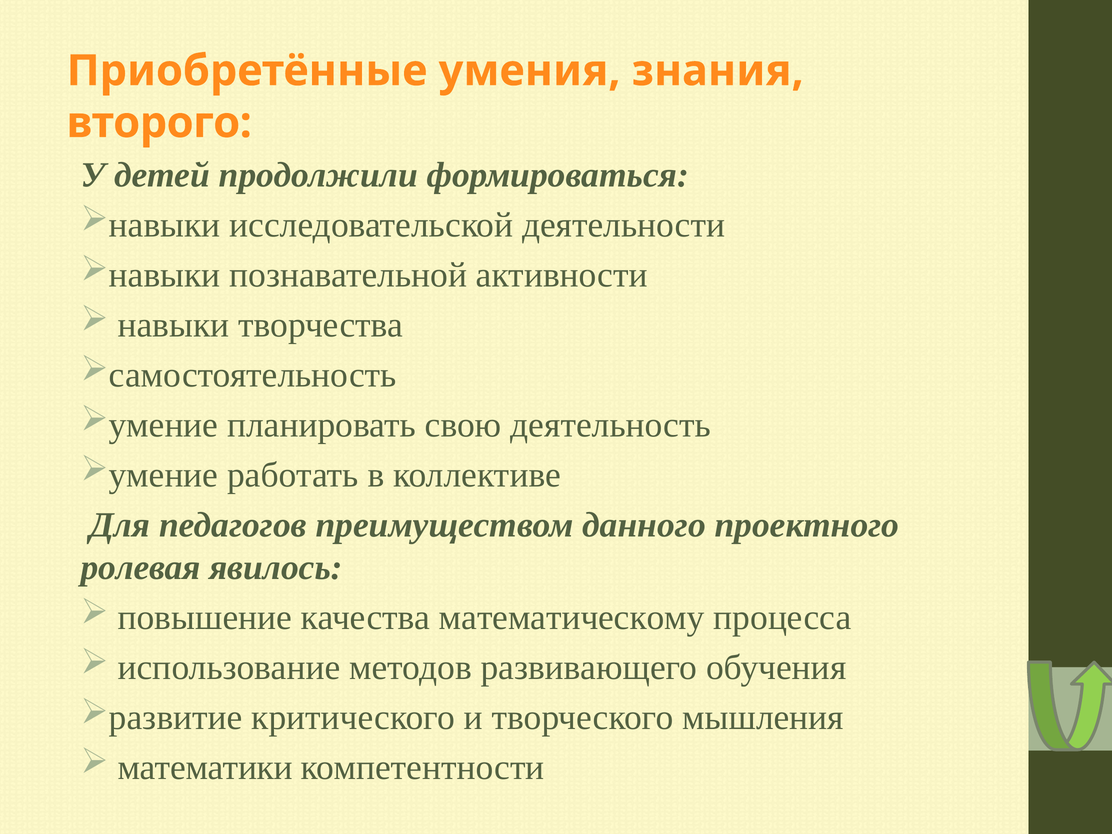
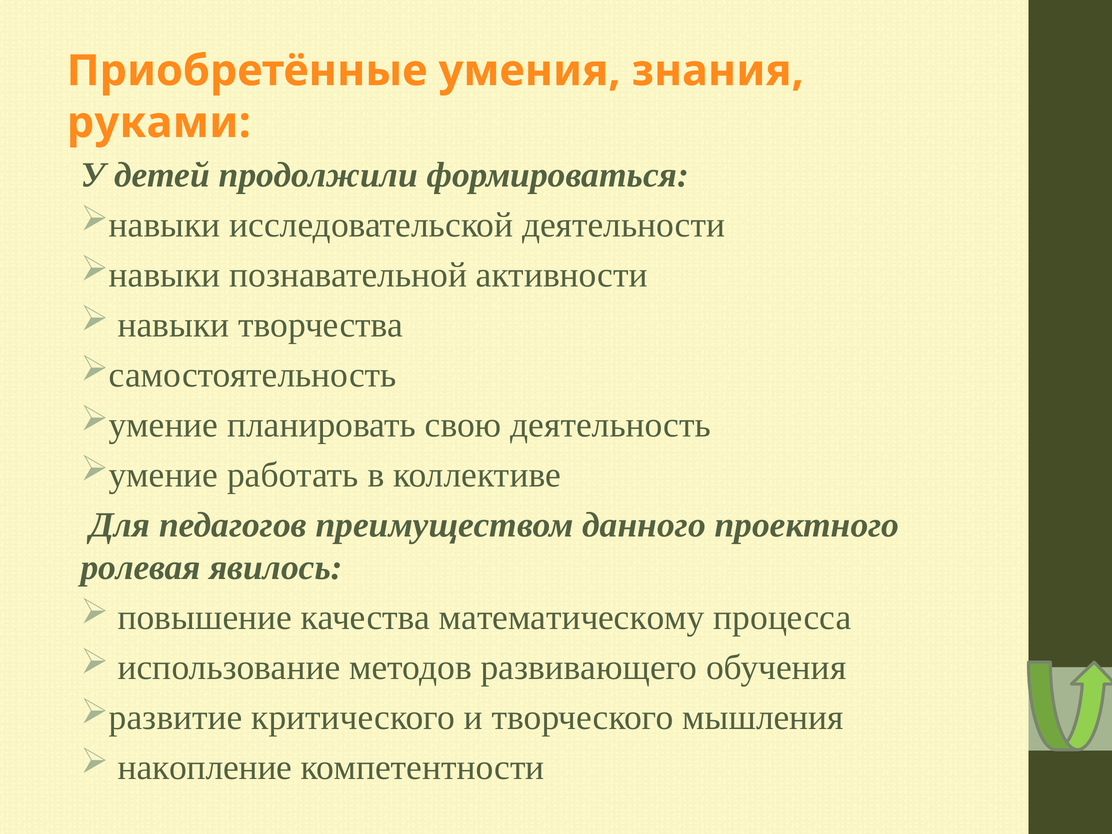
второго: второго -> руками
математики: математики -> накопление
